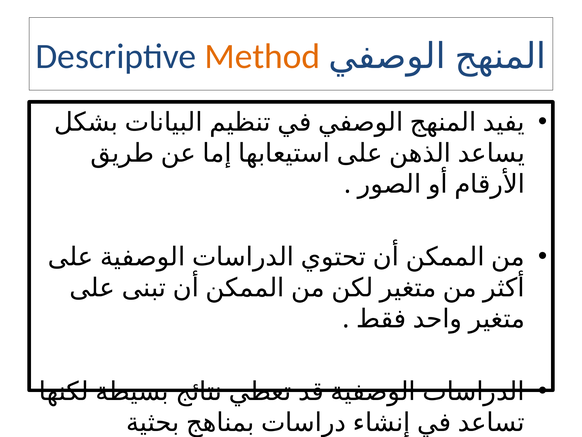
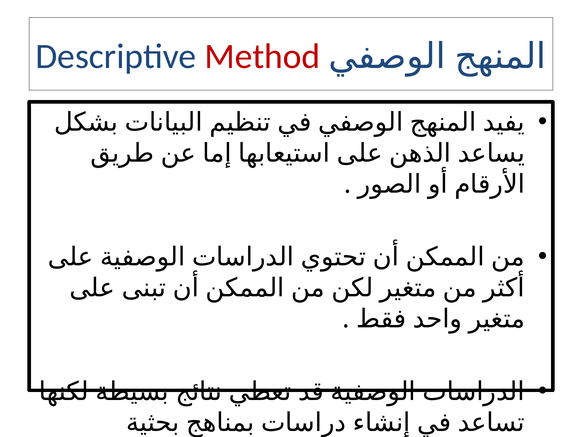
Method colour: orange -> red
